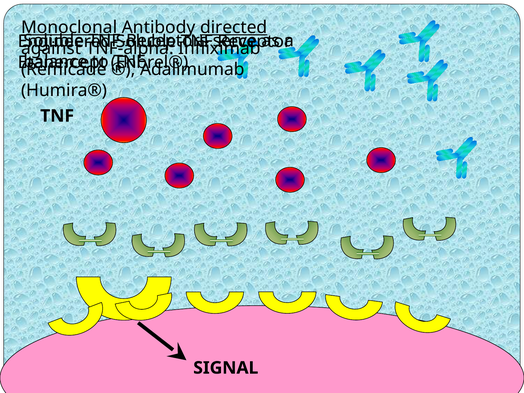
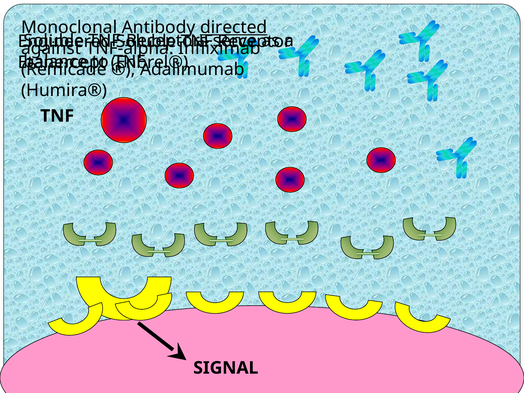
Monoclonal underline: present -> none
